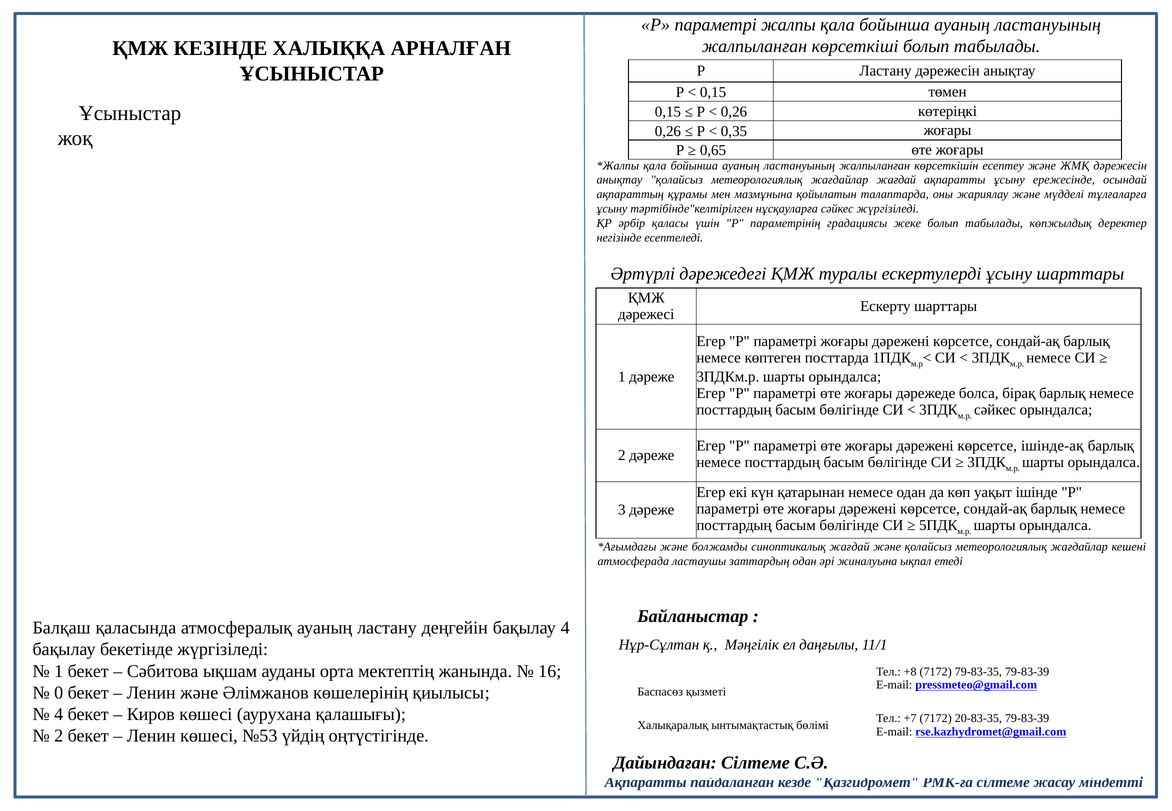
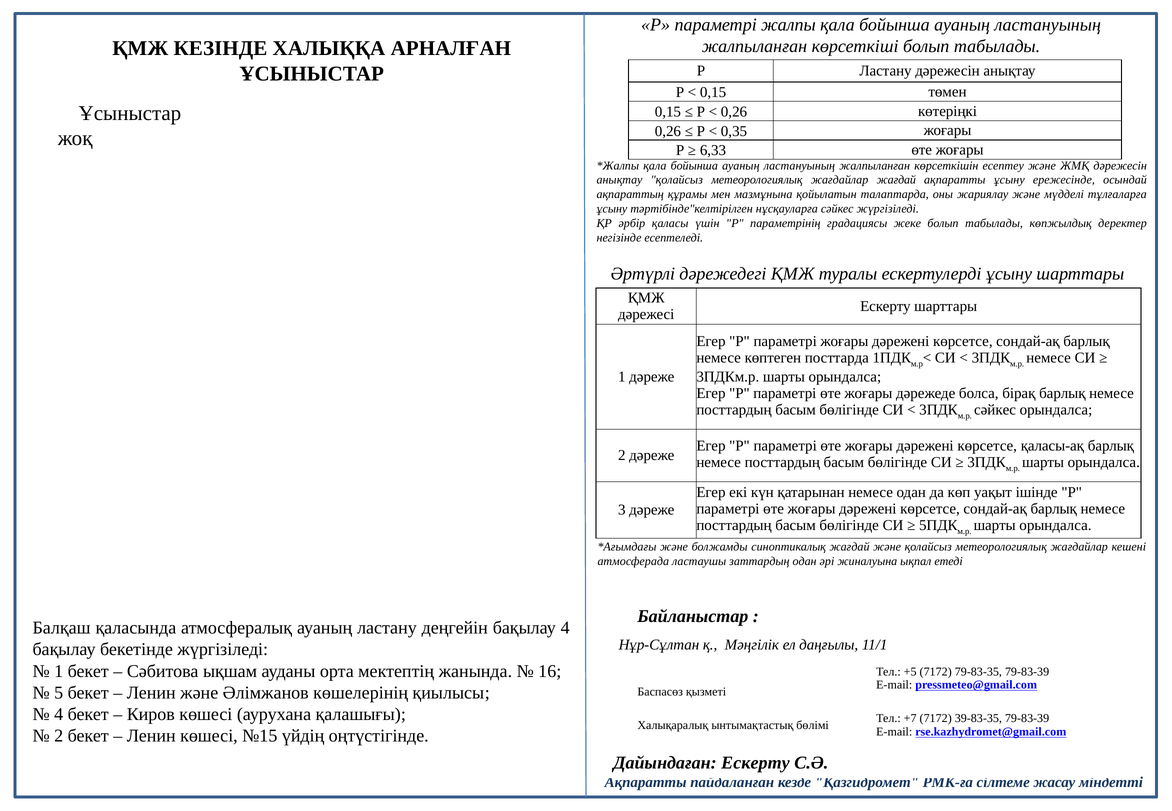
0,65: 0,65 -> 6,33
ішінде-ақ: ішінде-ақ -> қаласы-ақ
+8: +8 -> +5
0: 0 -> 5
20-83-35: 20-83-35 -> 39-83-35
№53: №53 -> №15
Дайындаған Сілтеме: Сілтеме -> Ескерту
